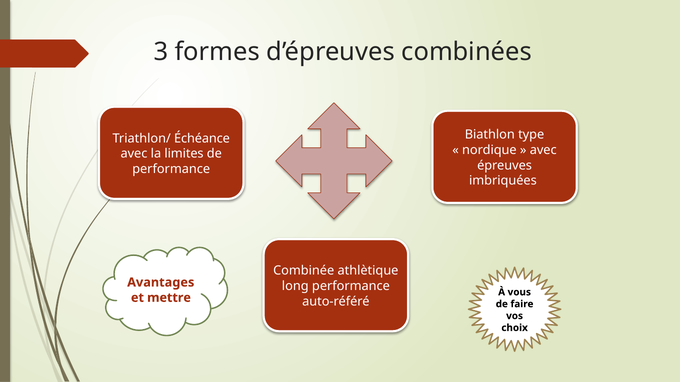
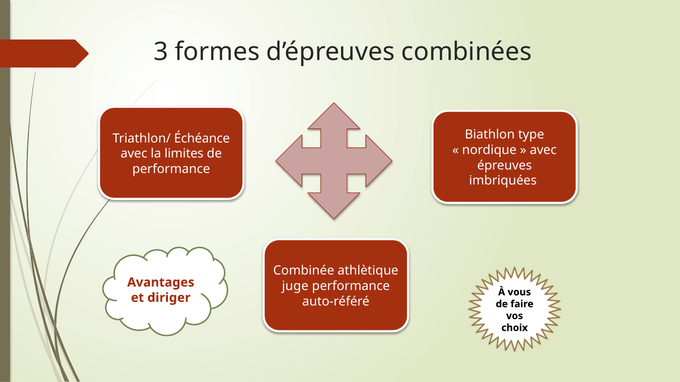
long: long -> juge
mettre: mettre -> diriger
